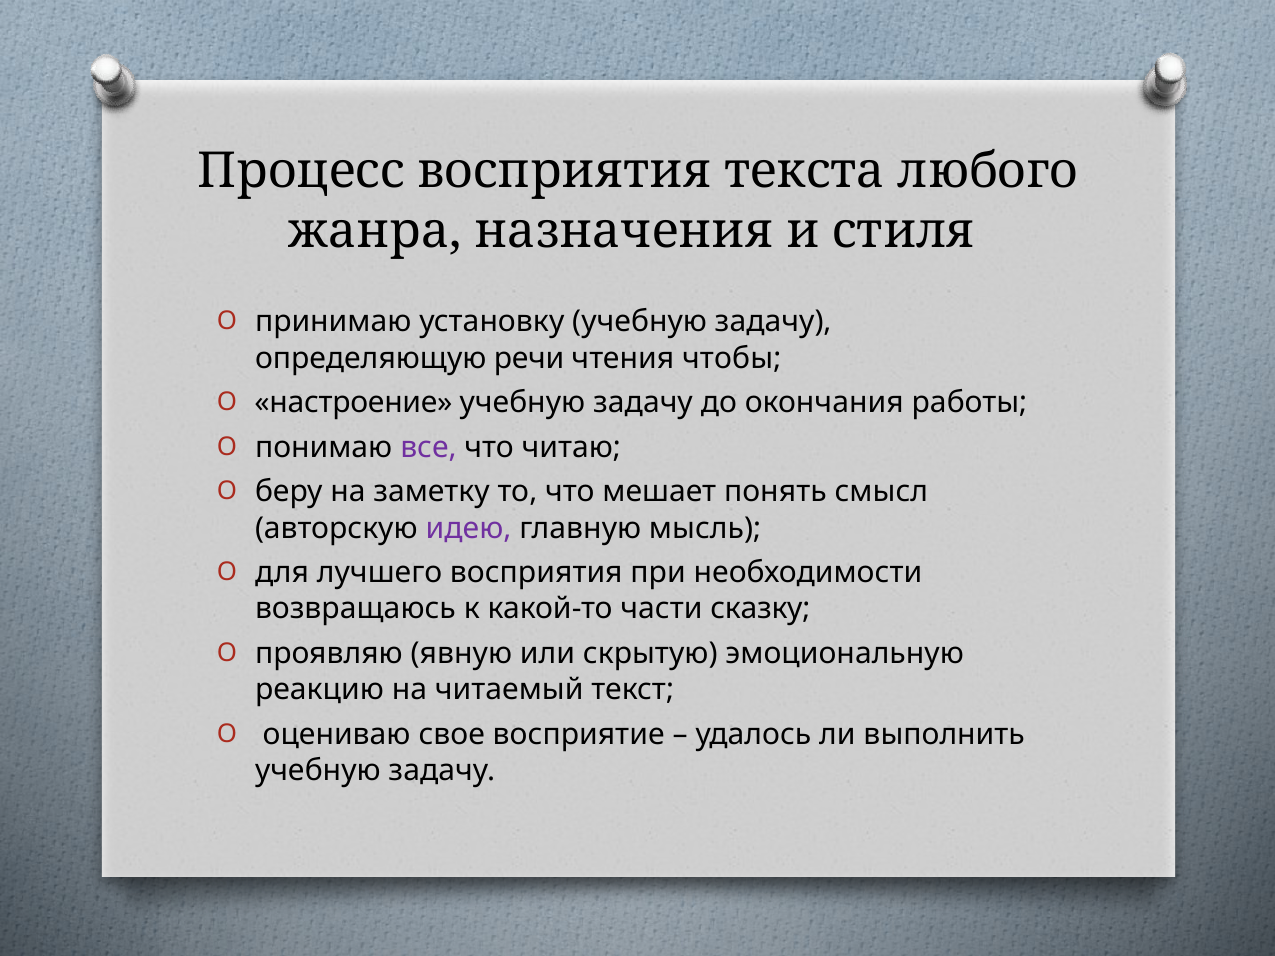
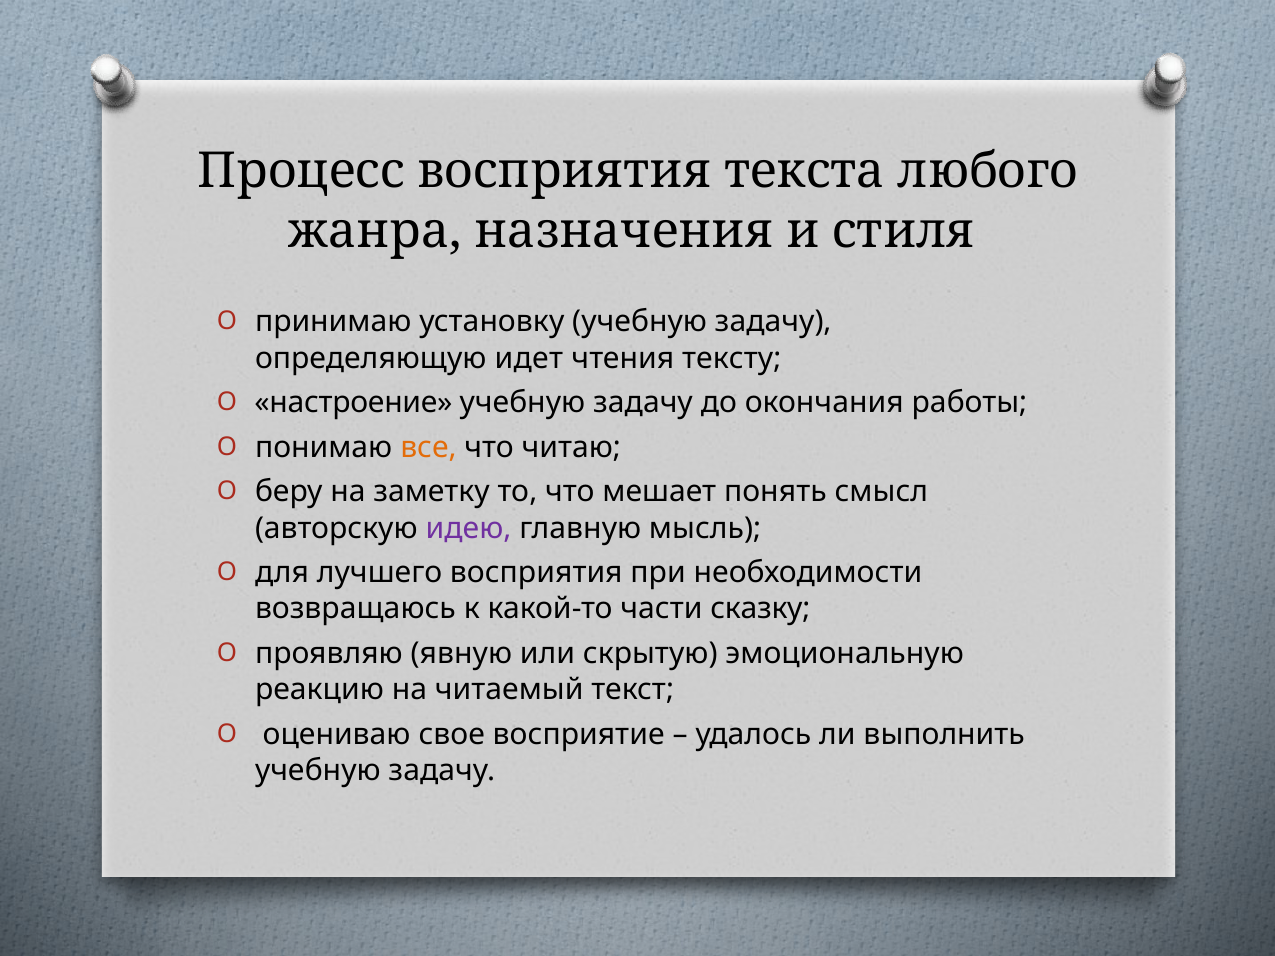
речи: речи -> идет
чтобы: чтобы -> тексту
все colour: purple -> orange
